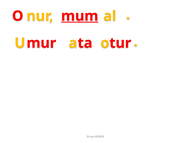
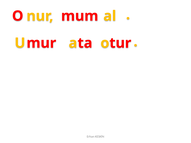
mum underline: present -> none
